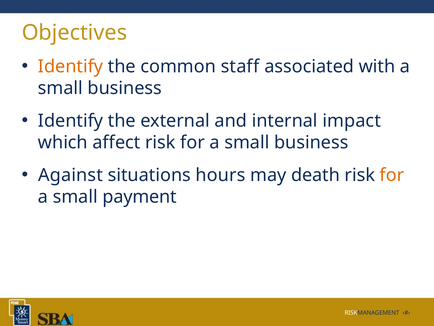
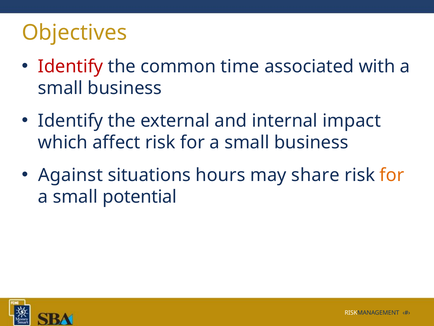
Identify at (71, 66) colour: orange -> red
staff: staff -> time
death: death -> share
payment: payment -> potential
